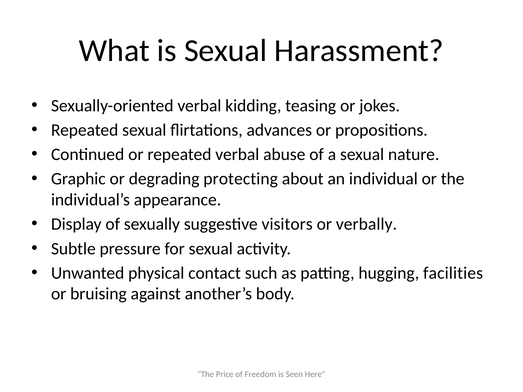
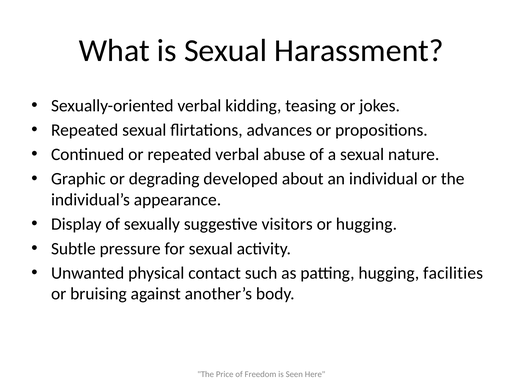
protecting: protecting -> developed
or verbally: verbally -> hugging
